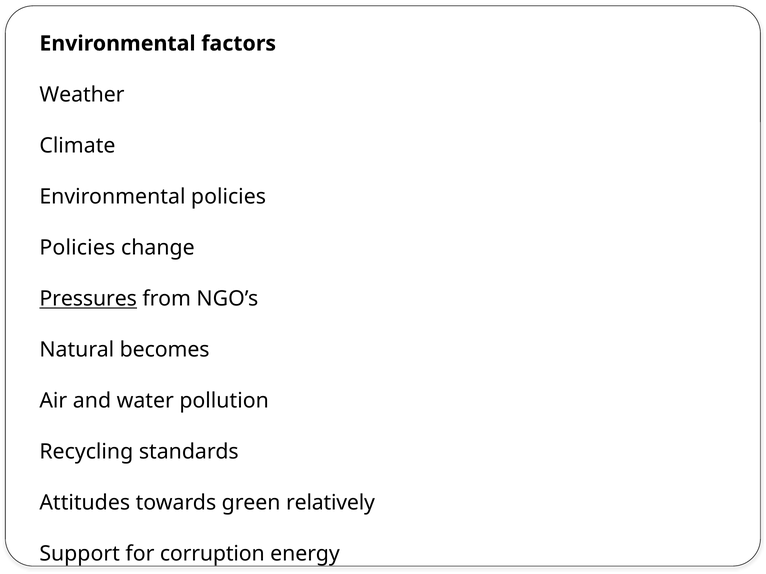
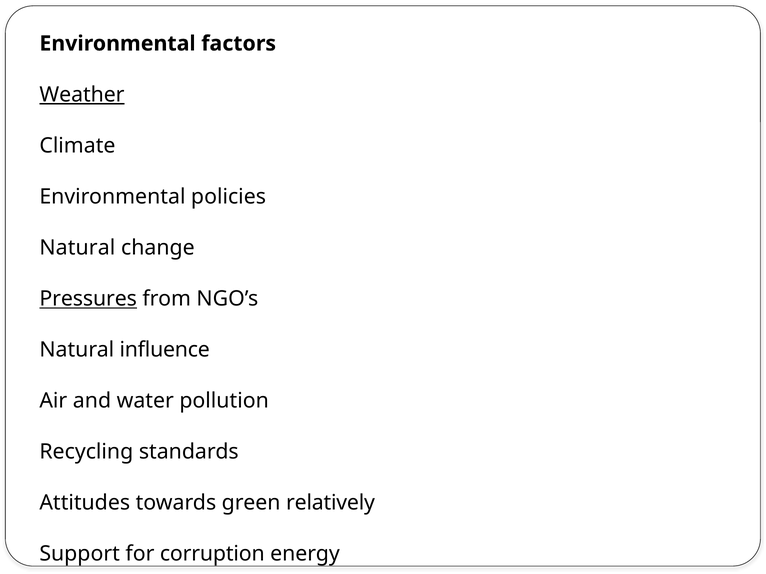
Weather underline: none -> present
Policies at (77, 248): Policies -> Natural
becomes: becomes -> influence
